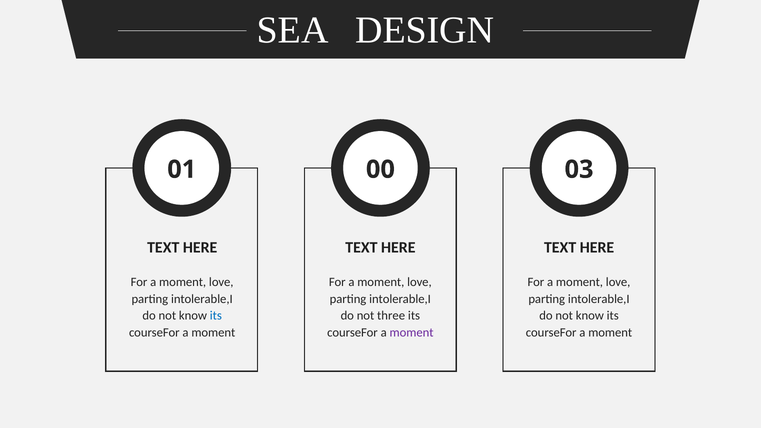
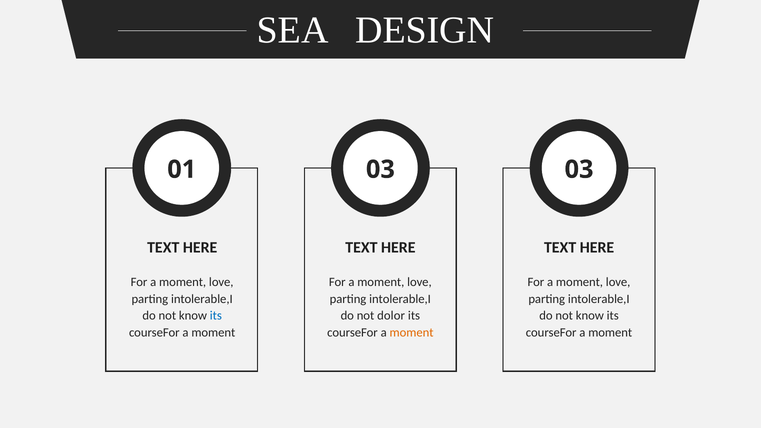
01 00: 00 -> 03
three: three -> dolor
moment at (412, 332) colour: purple -> orange
